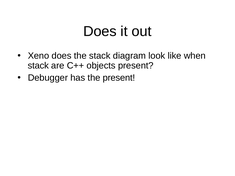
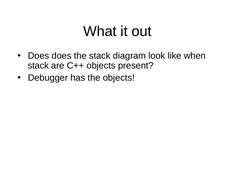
Does at (100, 31): Does -> What
Xeno at (38, 56): Xeno -> Does
the present: present -> objects
